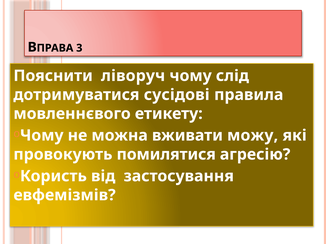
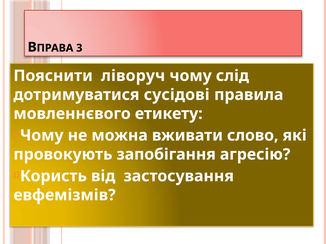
можу: можу -> слово
помилятися: помилятися -> запобігання
